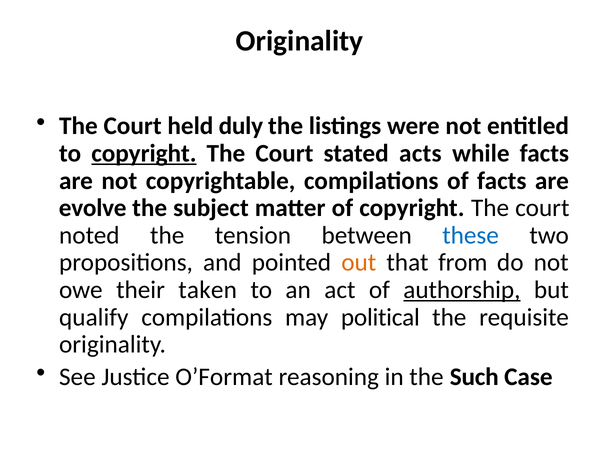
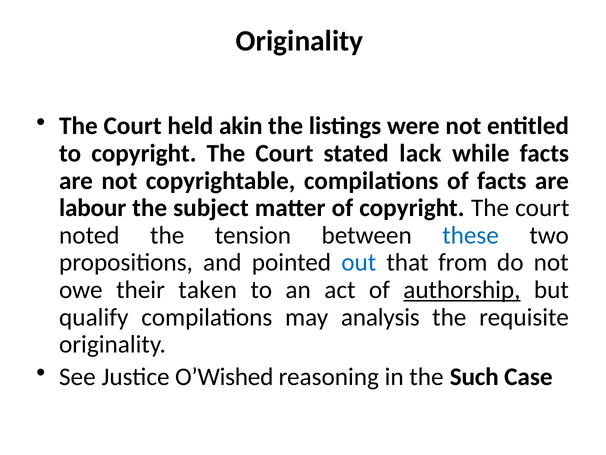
duly: duly -> akin
copyright at (144, 153) underline: present -> none
acts: acts -> lack
evolve: evolve -> labour
out colour: orange -> blue
political: political -> analysis
O’Format: O’Format -> O’Wished
